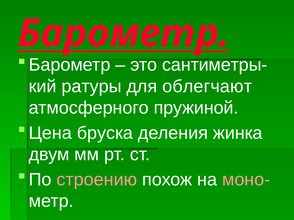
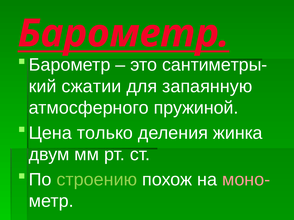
ратуры: ратуры -> сжатии
облегчают: облегчают -> запаянную
бруска: бруска -> только
строению colour: pink -> light green
